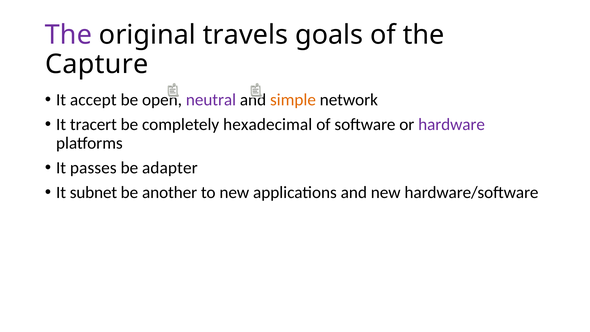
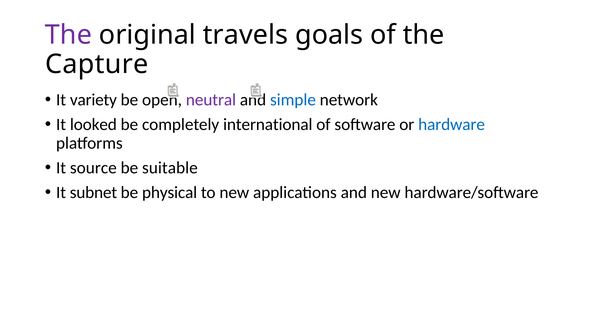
accept: accept -> variety
simple colour: orange -> blue
tracert: tracert -> looked
hexadecimal: hexadecimal -> international
hardware colour: purple -> blue
passes: passes -> source
adapter: adapter -> suitable
another: another -> physical
